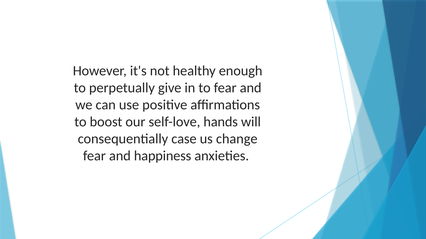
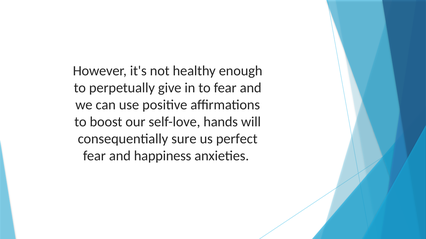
case: case -> sure
change: change -> perfect
